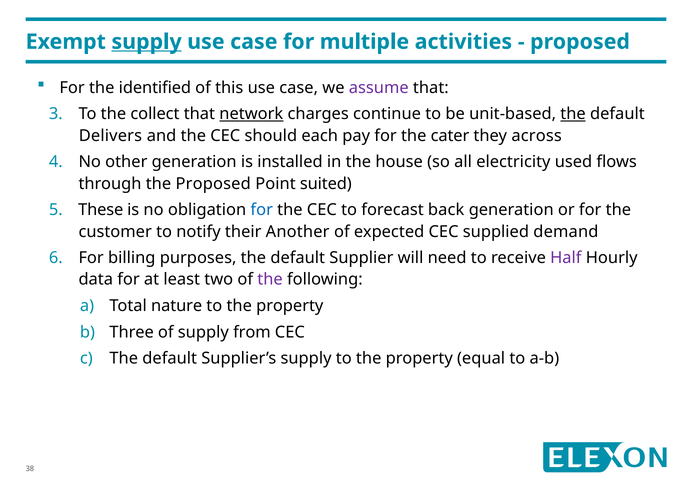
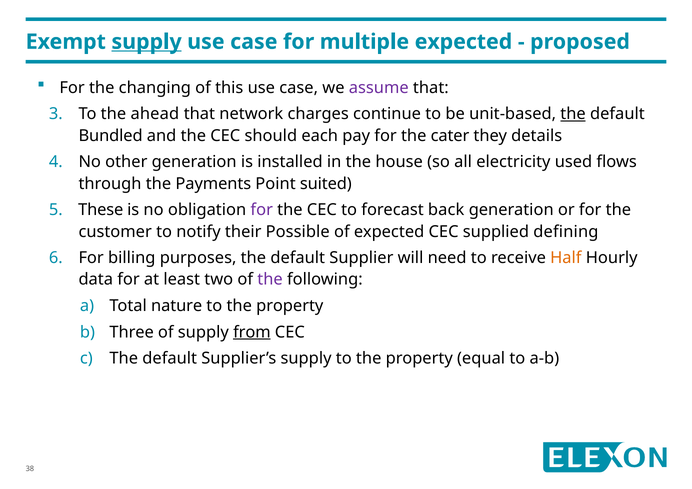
multiple activities: activities -> expected
identified: identified -> changing
collect: collect -> ahead
network underline: present -> none
Delivers: Delivers -> Bundled
across: across -> details
the Proposed: Proposed -> Payments
for at (262, 210) colour: blue -> purple
Another: Another -> Possible
demand: demand -> defining
Half colour: purple -> orange
from underline: none -> present
